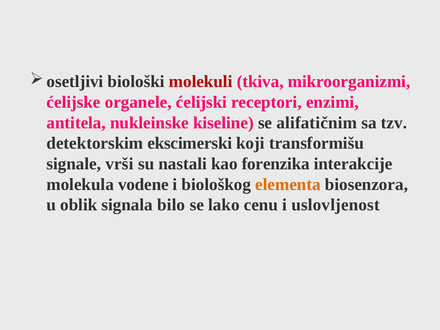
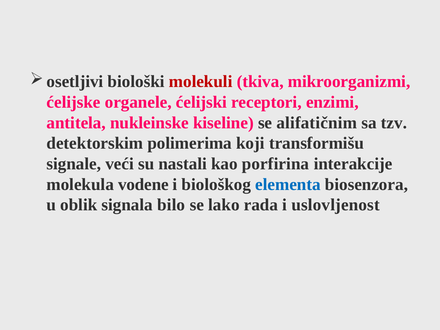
ekscimerski: ekscimerski -> polimerima
vrši: vrši -> veći
forenzika: forenzika -> porfirina
elementa colour: orange -> blue
cenu: cenu -> rada
